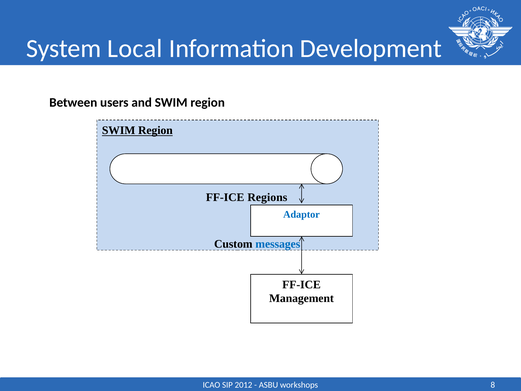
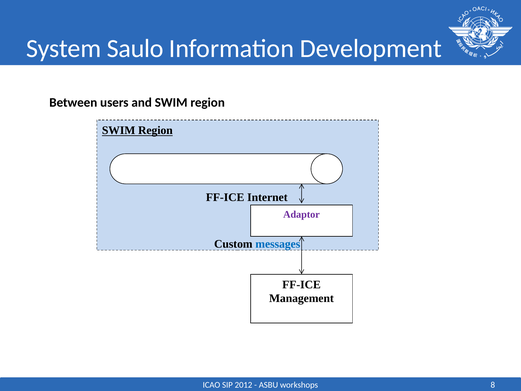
Local: Local -> Saulo
Regions: Regions -> Internet
Adaptor colour: blue -> purple
